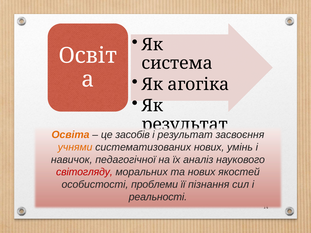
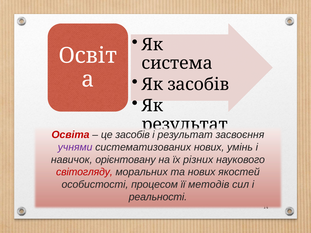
агогіка at (198, 85): агогіка -> засобів
Освіта colour: orange -> red
учнями colour: orange -> purple
педагогічної: педагогічної -> орієнтовану
аналіз: аналіз -> різних
проблеми: проблеми -> процесом
пізнання: пізнання -> методів
